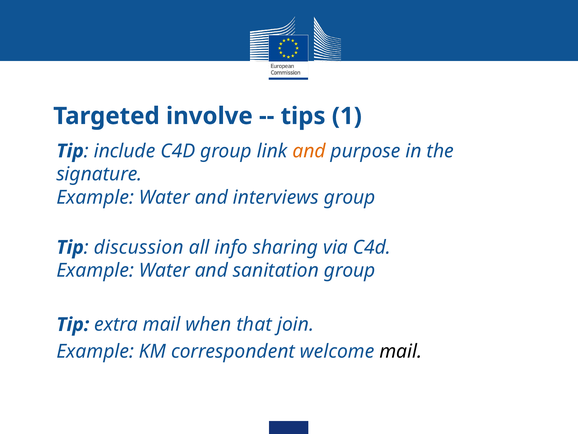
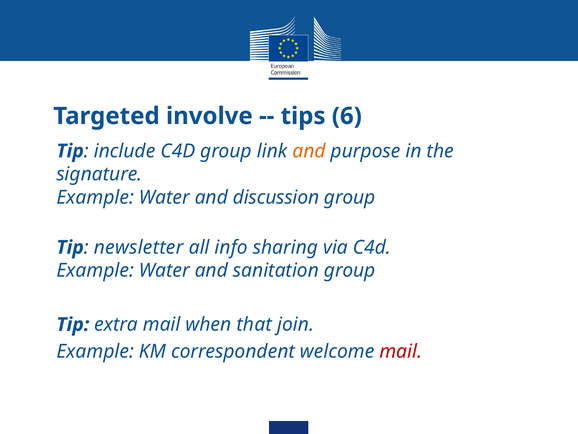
1: 1 -> 6
interviews: interviews -> discussion
discussion: discussion -> newsletter
mail at (401, 351) colour: black -> red
